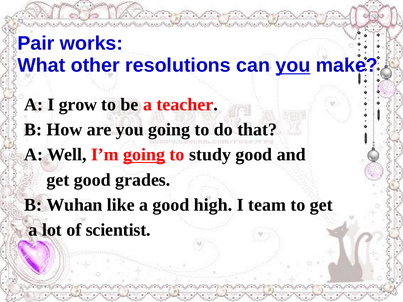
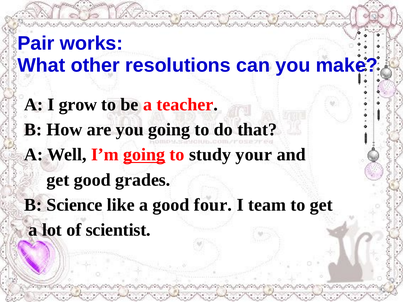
you at (293, 65) underline: present -> none
study good: good -> your
Wuhan: Wuhan -> Science
high: high -> four
